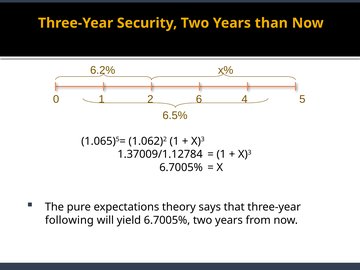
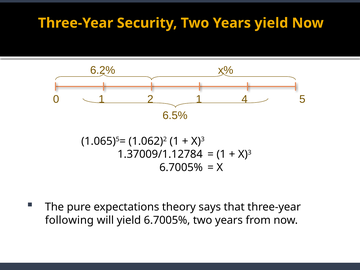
Years than: than -> yield
2 6: 6 -> 1
